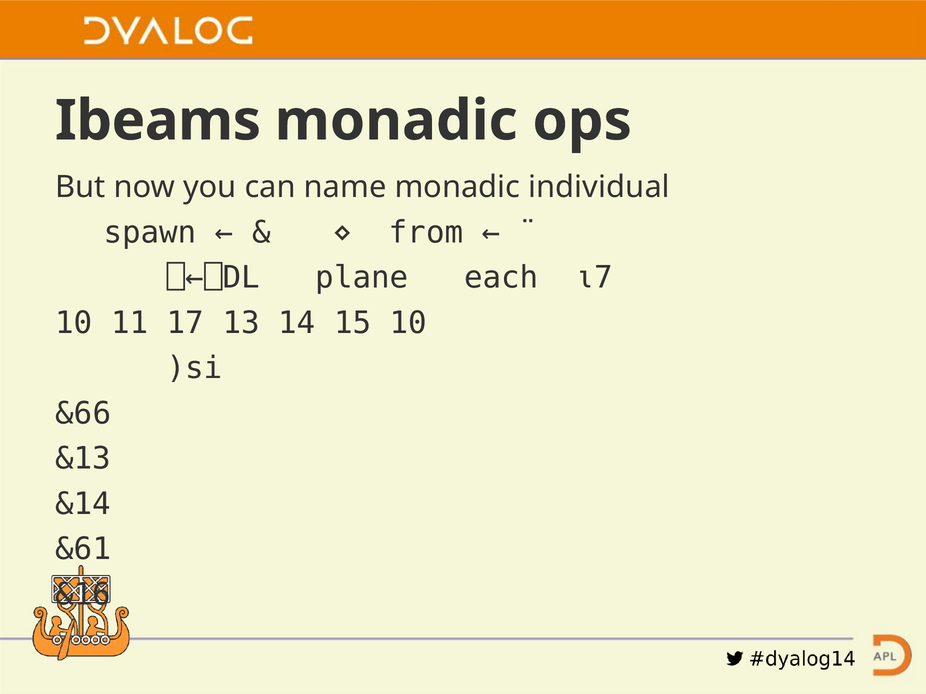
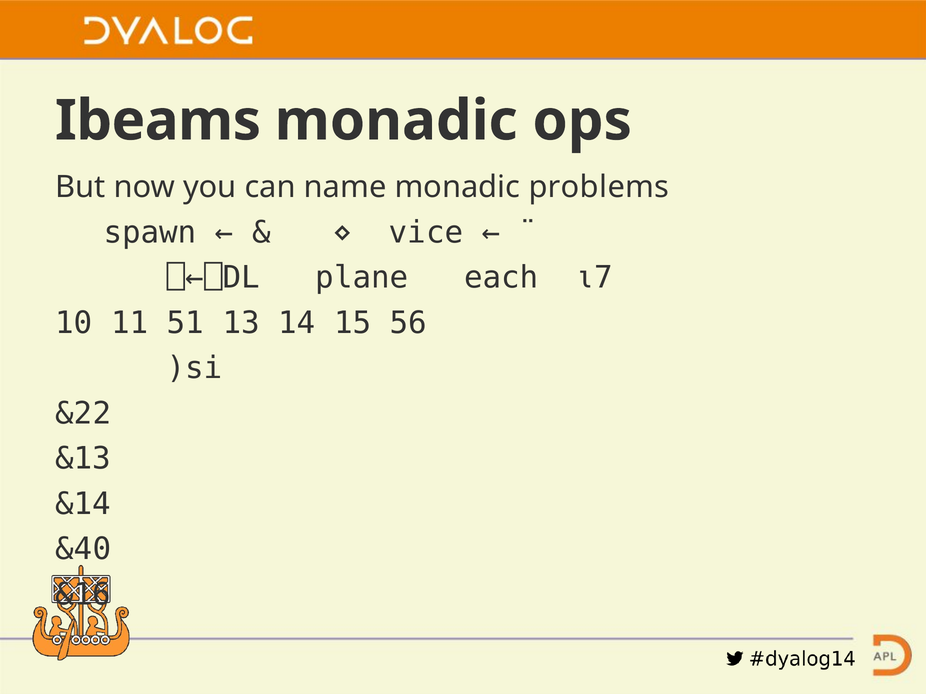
individual: individual -> problems
from: from -> vice
17: 17 -> 51
15 10: 10 -> 56
&66: &66 -> &22
&61: &61 -> &40
